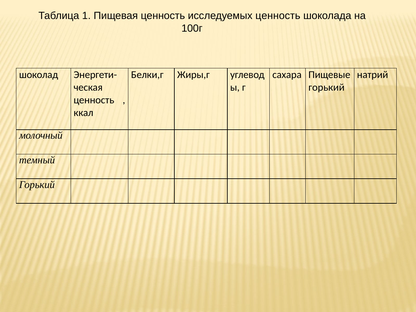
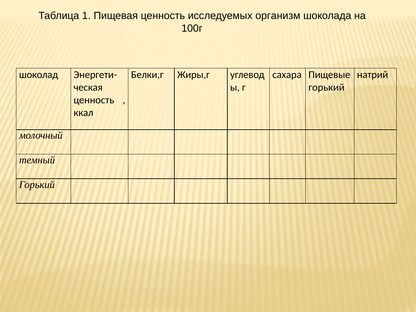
исследуемых ценность: ценность -> организм
